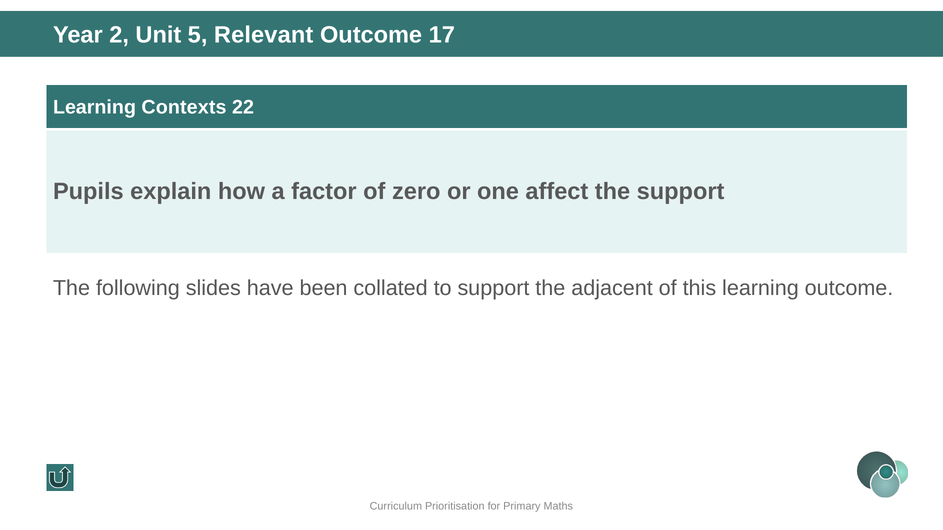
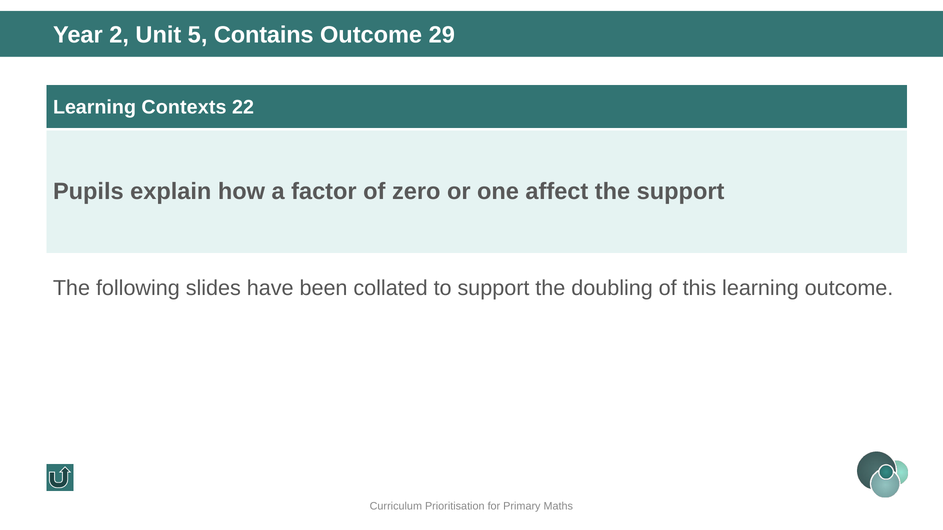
Relevant: Relevant -> Contains
17: 17 -> 29
adjacent: adjacent -> doubling
